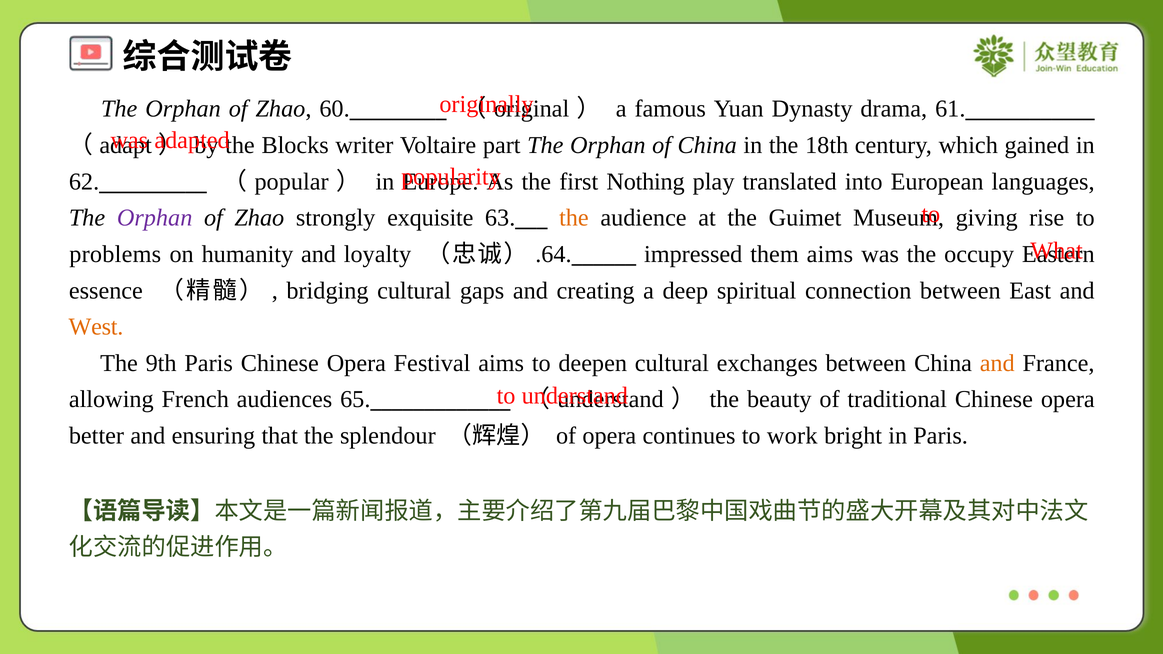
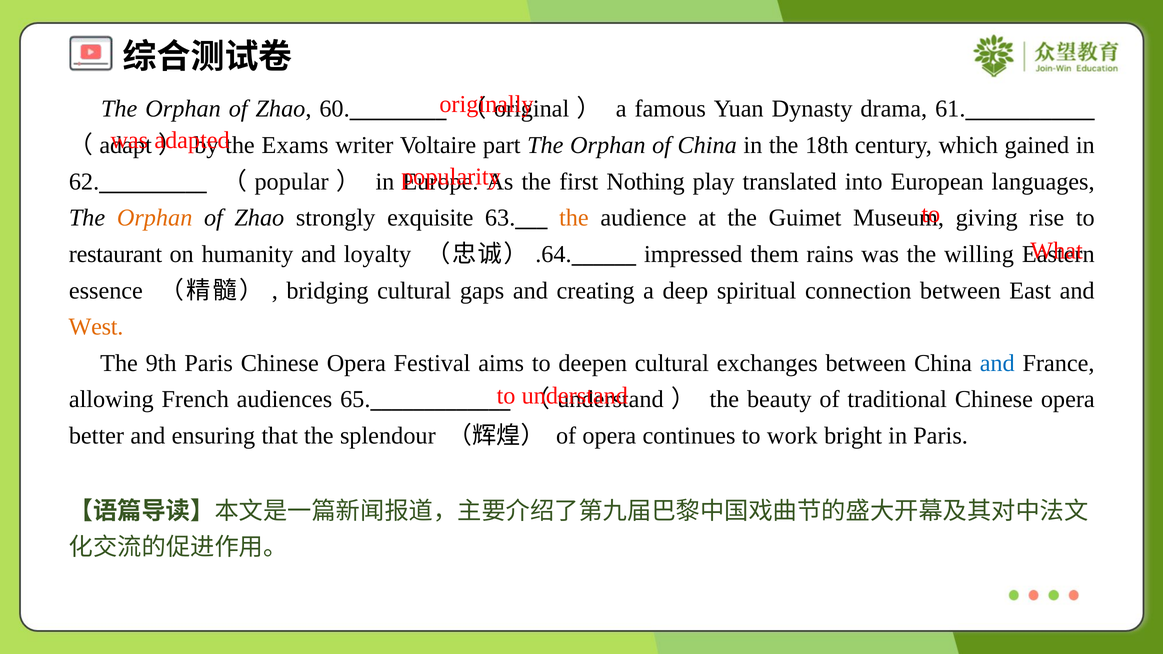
Blocks: Blocks -> Exams
Orphan at (155, 218) colour: purple -> orange
problems: problems -> restaurant
them aims: aims -> rains
occupy: occupy -> willing
and at (997, 363) colour: orange -> blue
